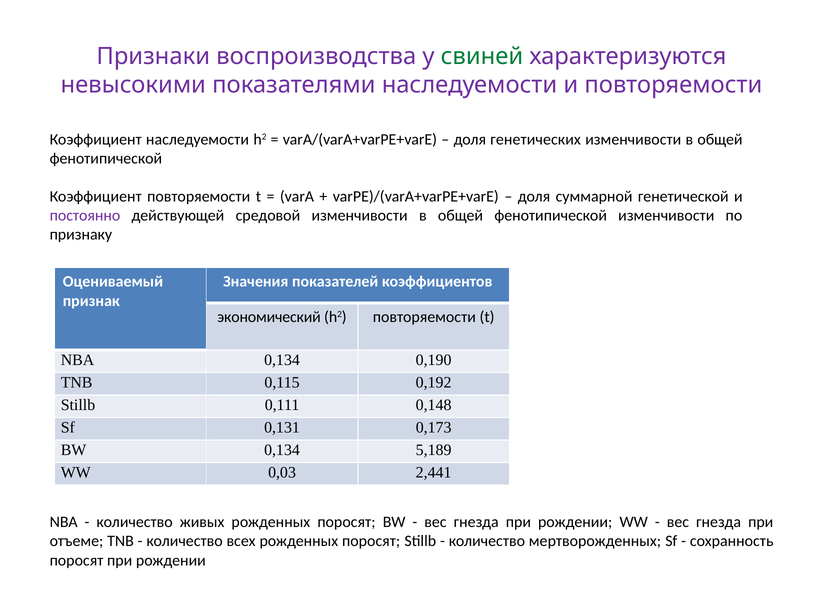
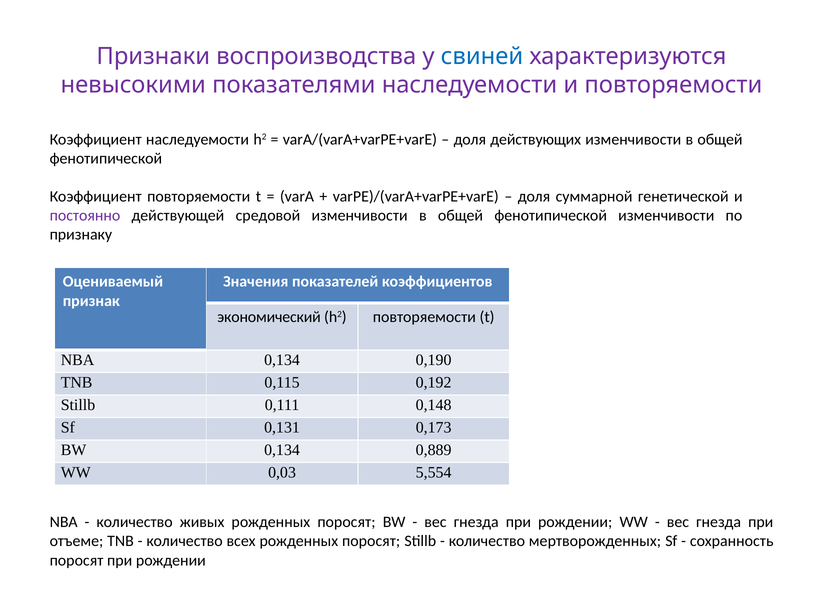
свиней colour: green -> blue
генетических: генетических -> действующих
5,189: 5,189 -> 0,889
2,441: 2,441 -> 5,554
